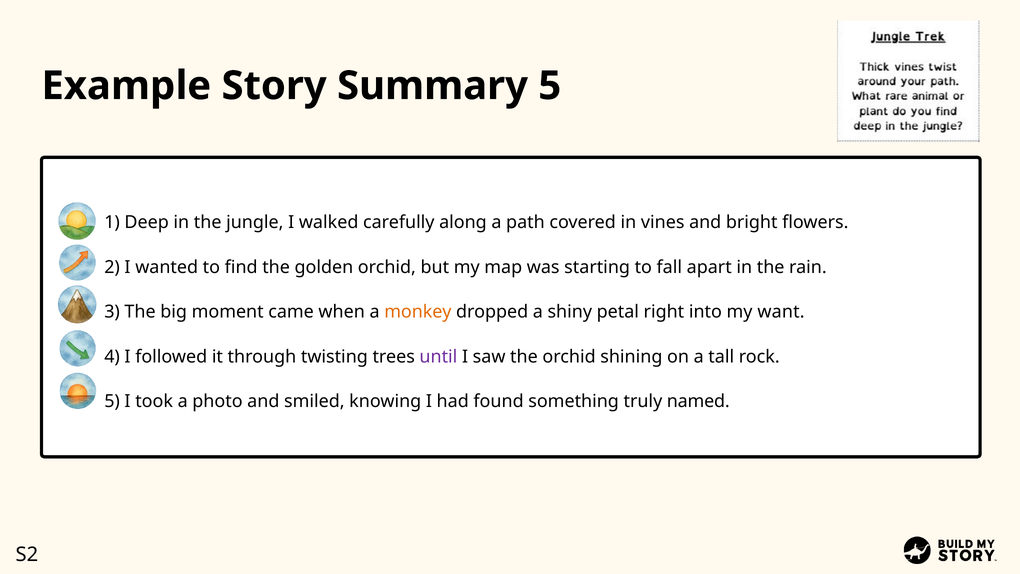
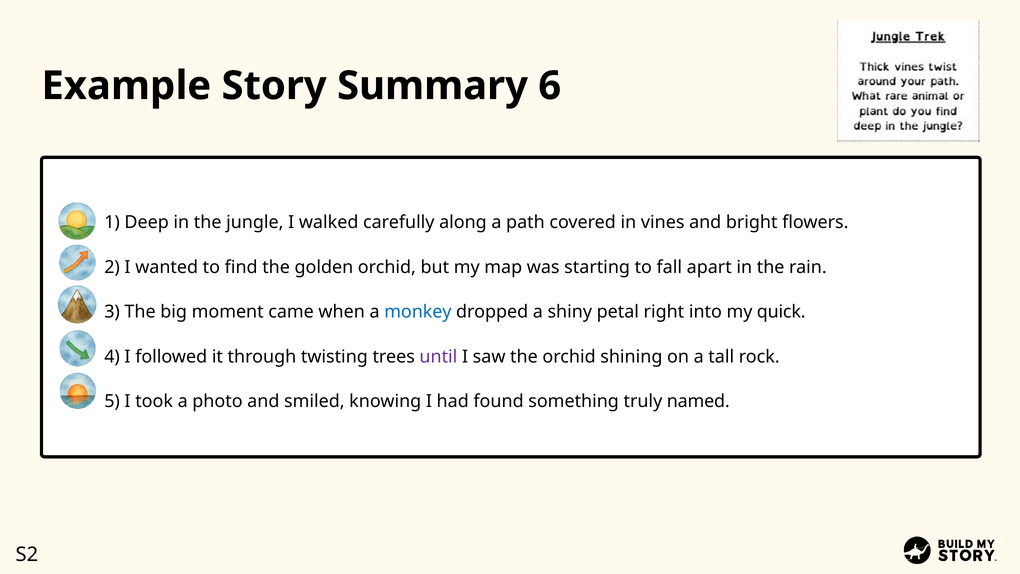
Summary 5: 5 -> 6
monkey colour: orange -> blue
want: want -> quick
